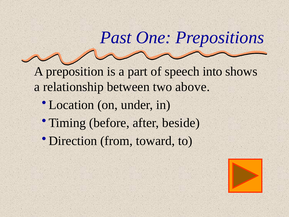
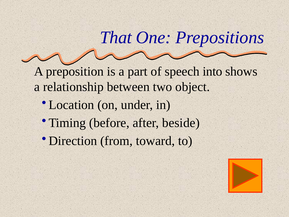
Past: Past -> That
above: above -> object
